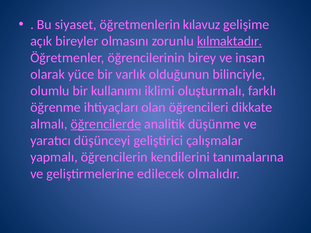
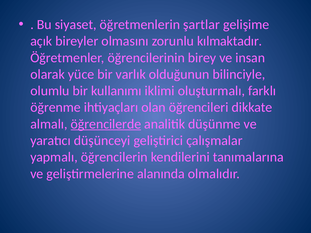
kılavuz: kılavuz -> şartlar
kılmaktadır underline: present -> none
edilecek: edilecek -> alanında
